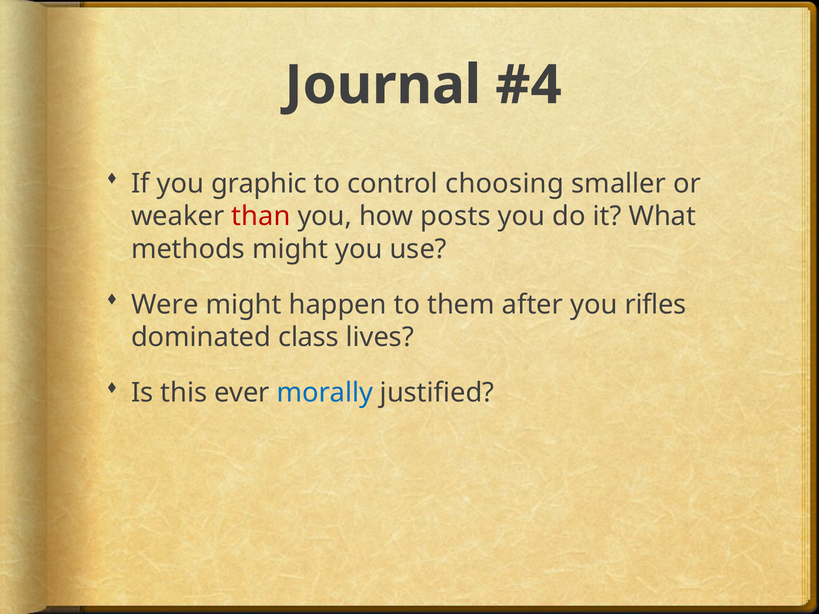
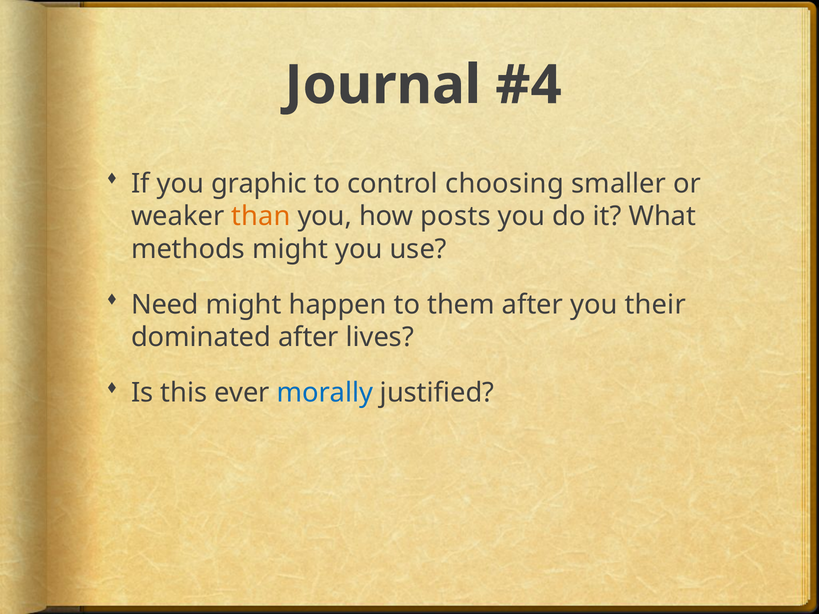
than colour: red -> orange
Were: Were -> Need
rifles: rifles -> their
dominated class: class -> after
